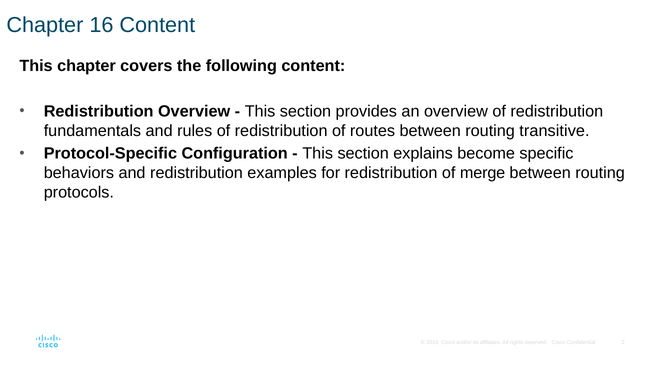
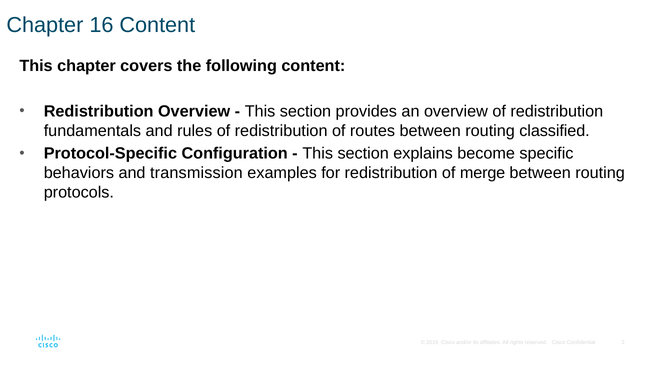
transitive: transitive -> classified
and redistribution: redistribution -> transmission
